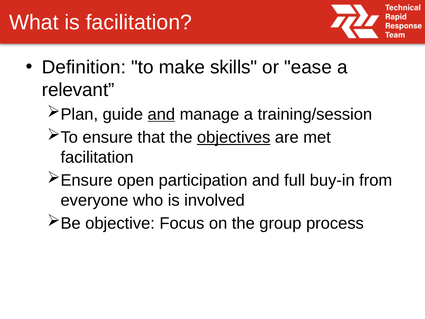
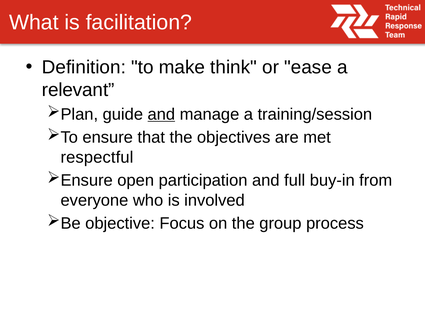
skills: skills -> think
objectives underline: present -> none
facilitation at (97, 157): facilitation -> respectful
